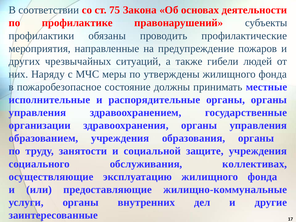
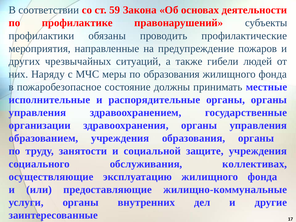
75: 75 -> 59
по утверждены: утверждены -> образования
